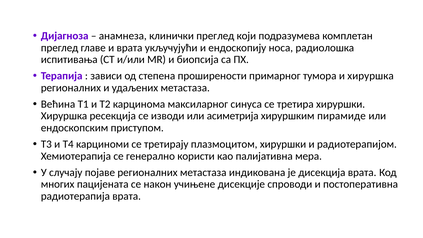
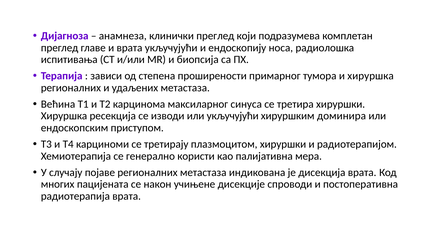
или асиметрија: асиметрија -> укључујући
пирамиде: пирамиде -> доминира
